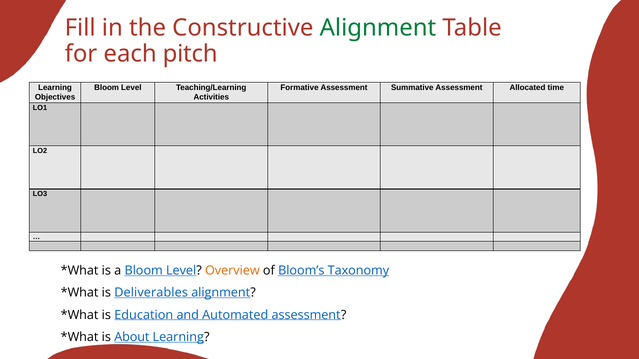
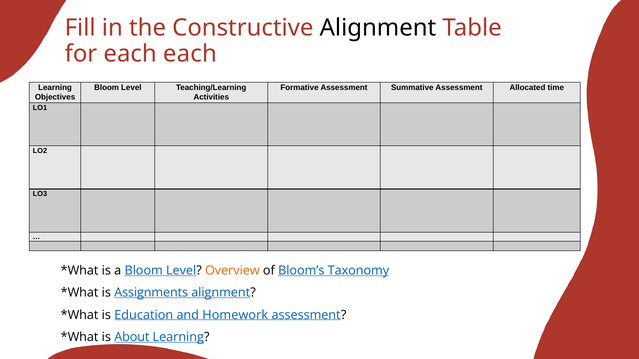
Alignment at (378, 28) colour: green -> black
each pitch: pitch -> each
Deliverables: Deliverables -> Assignments
Automated: Automated -> Homework
